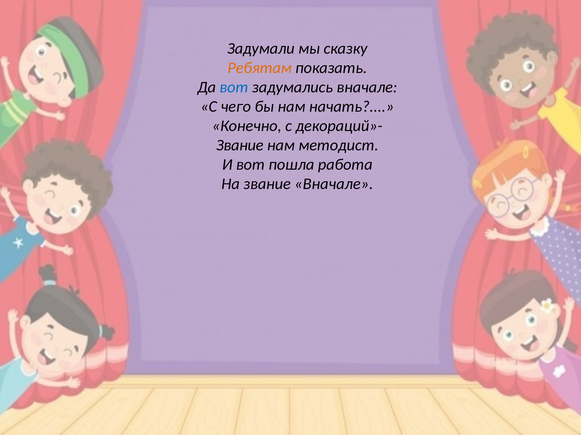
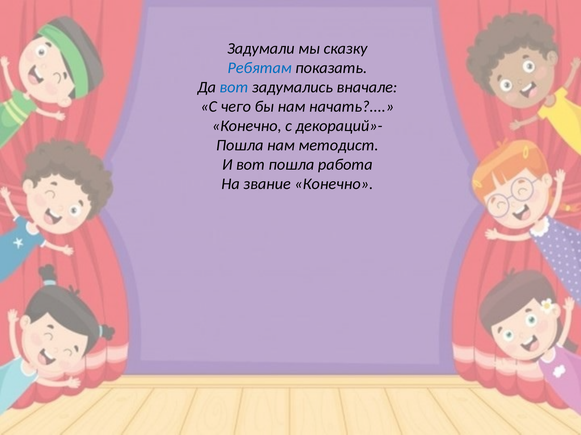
Ребятам colour: orange -> blue
Звание at (240, 145): Звание -> Пошла
звание Вначале: Вначале -> Конечно
